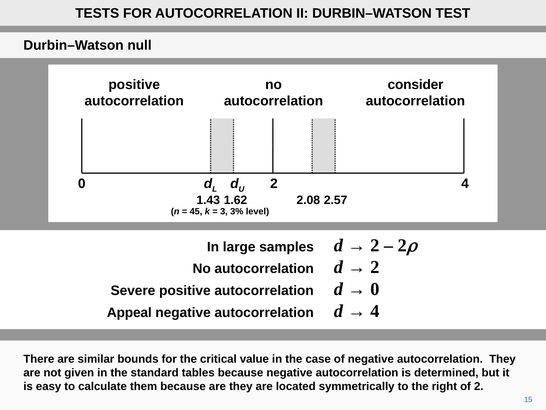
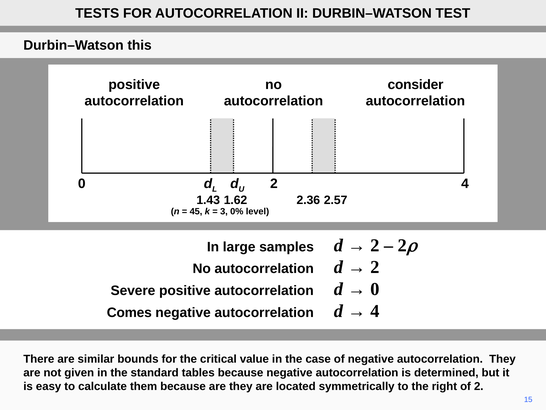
null: null -> this
2.08: 2.08 -> 2.36
3%: 3% -> 0%
Appeal: Appeal -> Comes
